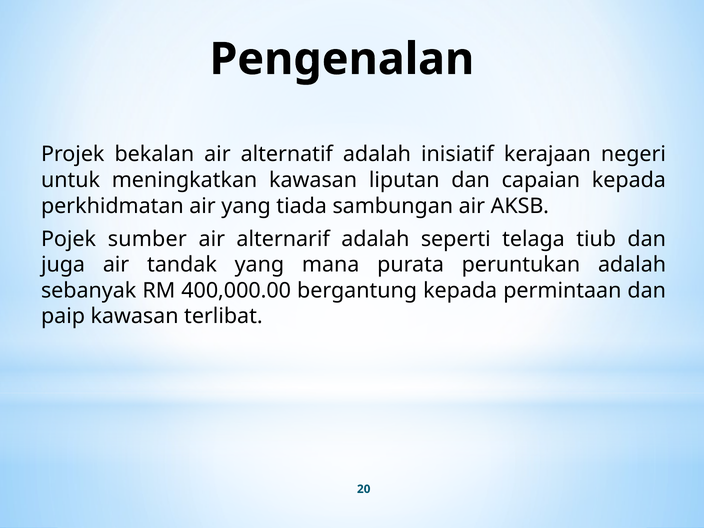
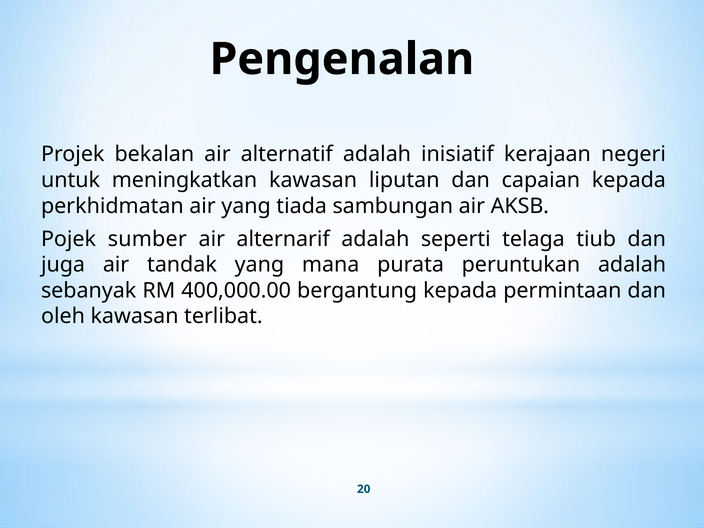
paip: paip -> oleh
